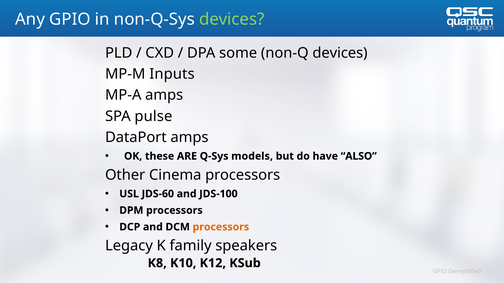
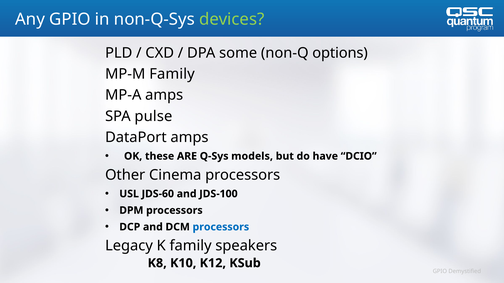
non-Q devices: devices -> options
MP-M Inputs: Inputs -> Family
ALSO: ALSO -> DCIO
processors at (221, 227) colour: orange -> blue
